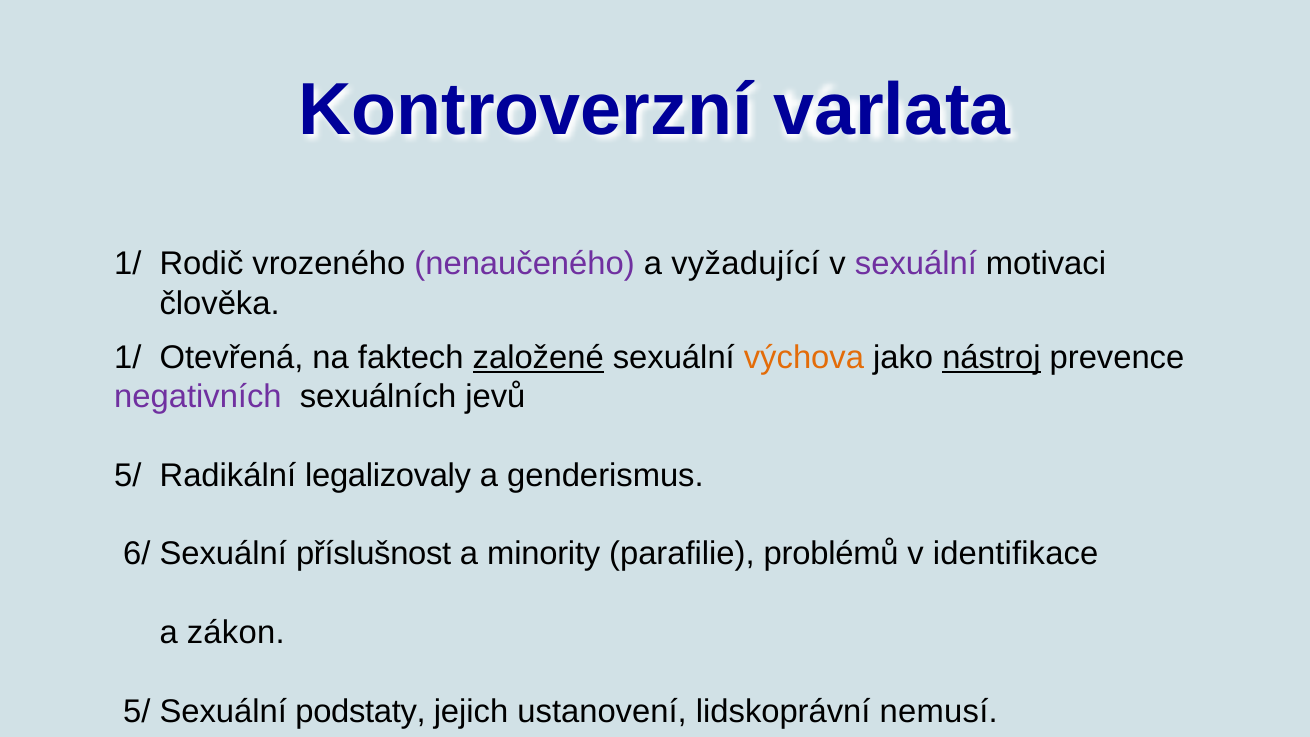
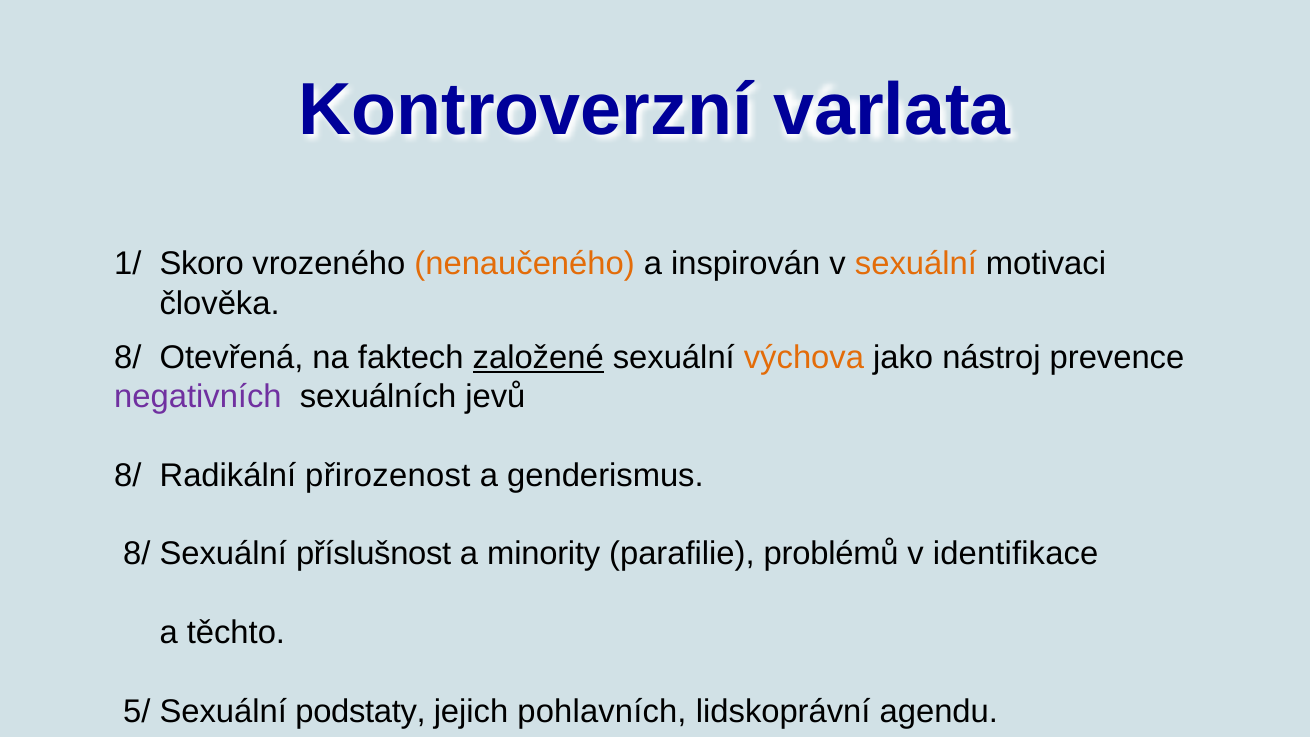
Rodič: Rodič -> Skoro
nenaučeného colour: purple -> orange
vyžadující: vyžadující -> inspirován
sexuální at (916, 264) colour: purple -> orange
1/ at (128, 357): 1/ -> 8/
nástroj underline: present -> none
5/ at (128, 475): 5/ -> 8/
legalizovaly: legalizovaly -> přirozenost
6/ at (137, 554): 6/ -> 8/
zákon: zákon -> těchto
ustanovení: ustanovení -> pohlavních
nemusí: nemusí -> agendu
